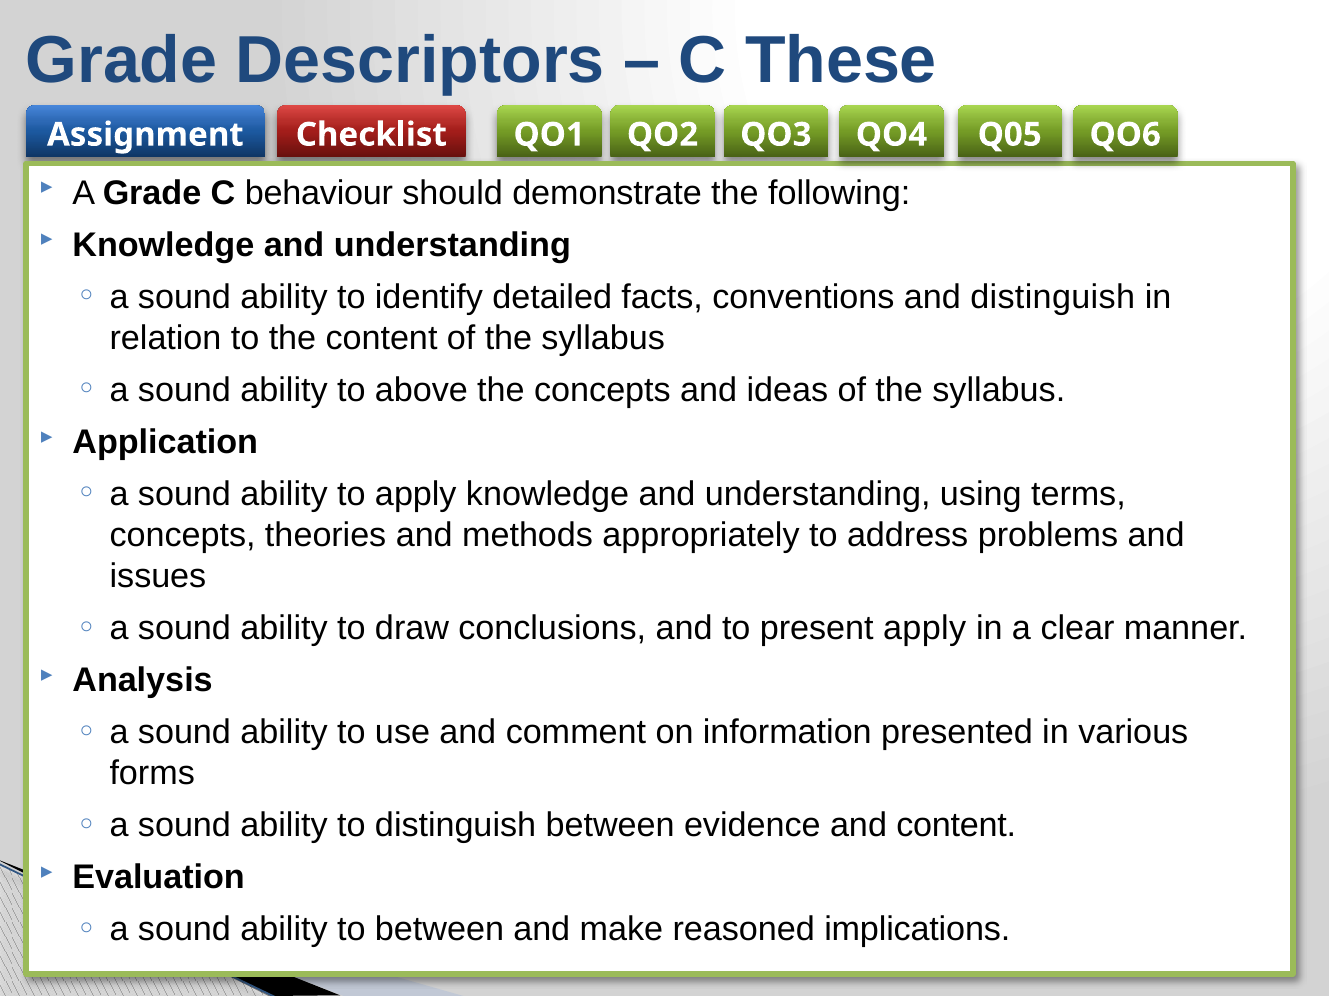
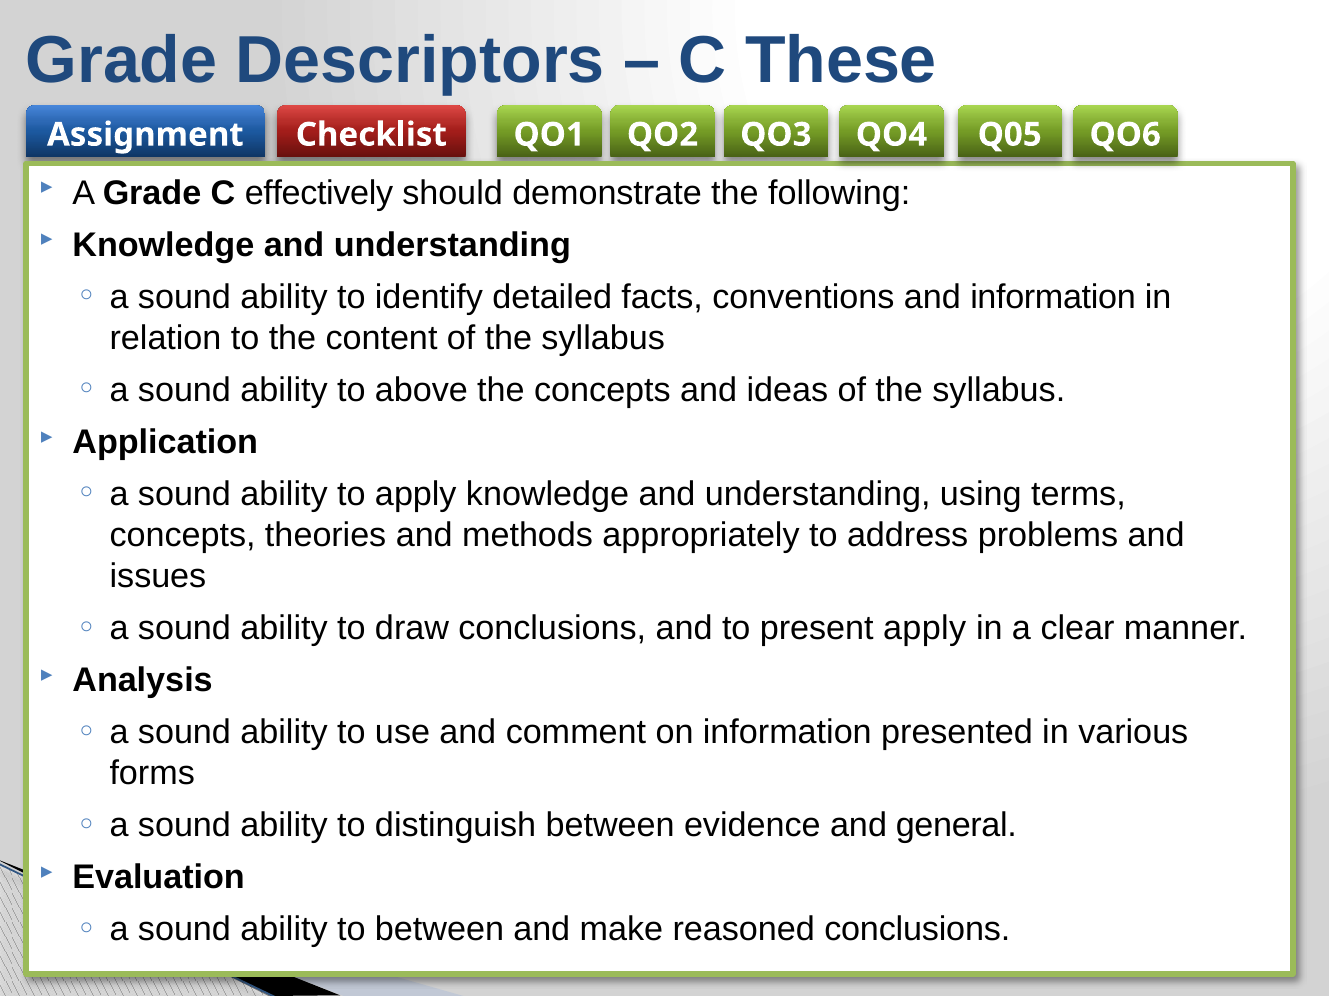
behaviour: behaviour -> effectively
and distinguish: distinguish -> information
and content: content -> general
reasoned implications: implications -> conclusions
